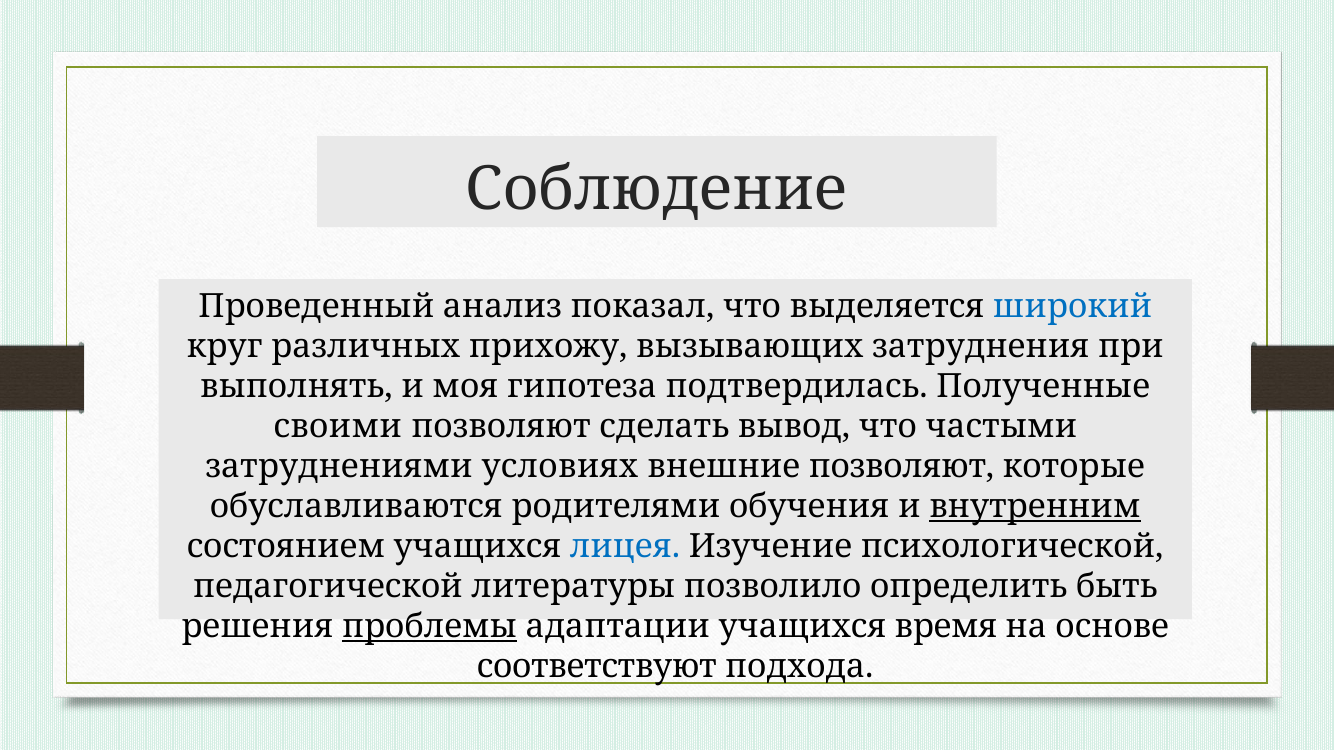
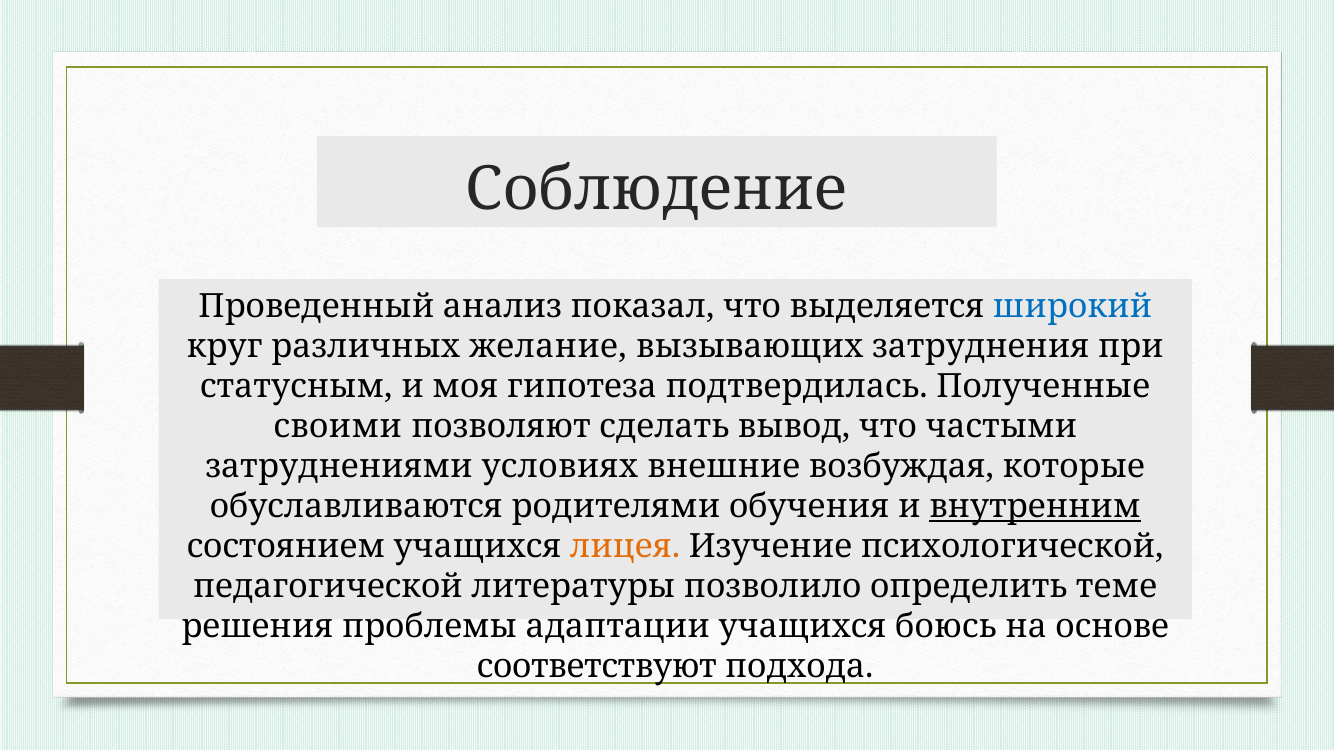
прихожу: прихожу -> желание
выполнять: выполнять -> статусным
внешние позволяют: позволяют -> возбуждая
лицея colour: blue -> orange
быть: быть -> теме
проблемы underline: present -> none
время: время -> боюсь
